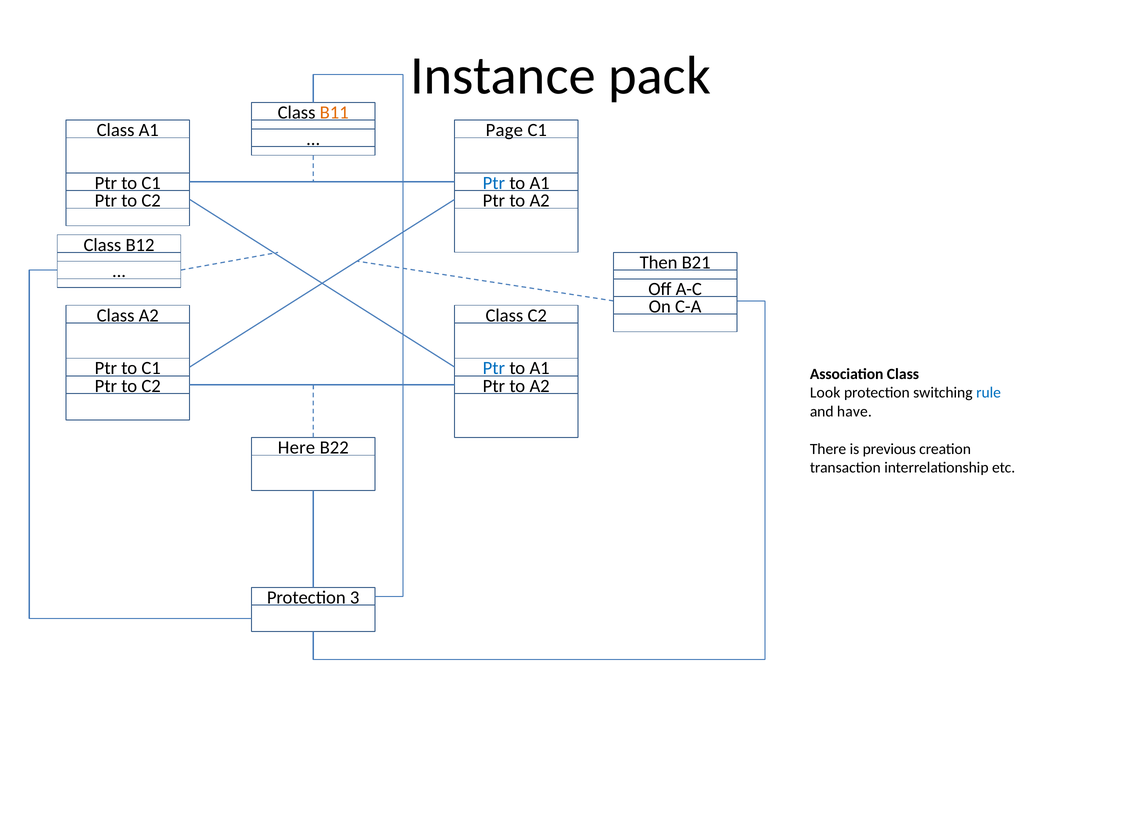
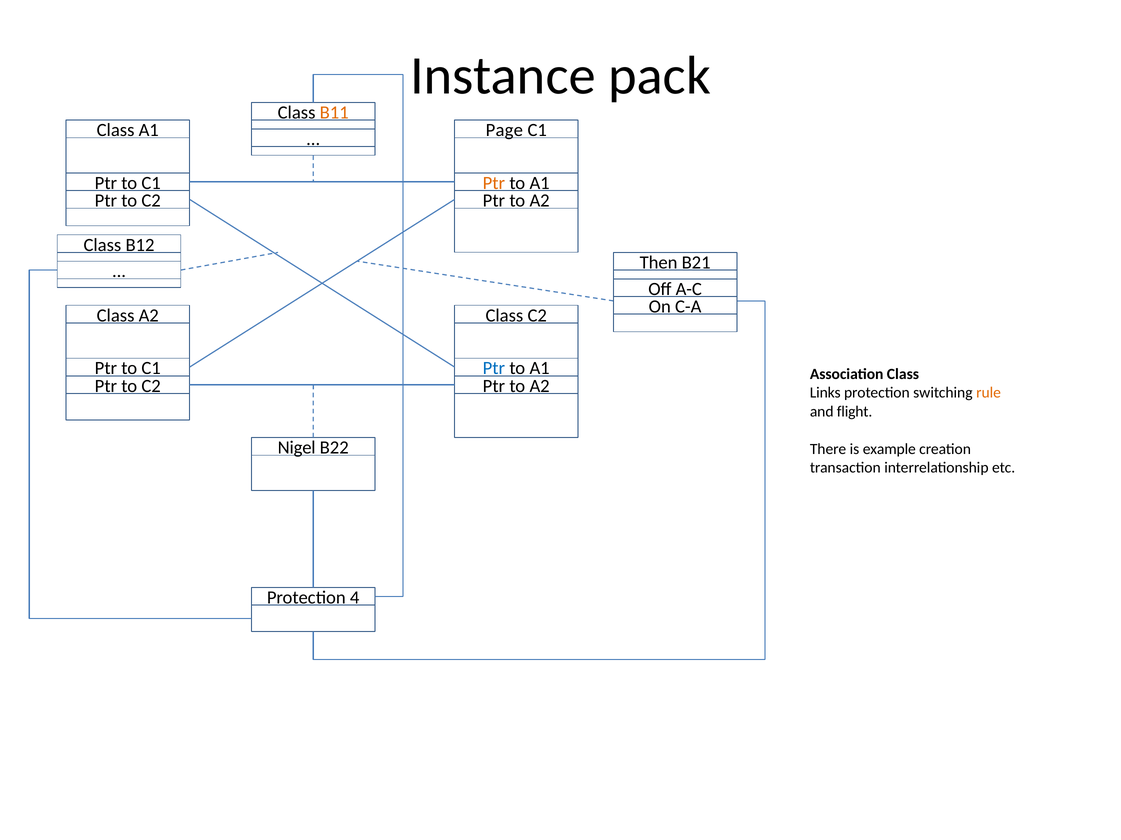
Ptr at (494, 183) colour: blue -> orange
Look: Look -> Links
rule colour: blue -> orange
have: have -> flight
Here: Here -> Nigel
previous: previous -> example
3: 3 -> 4
